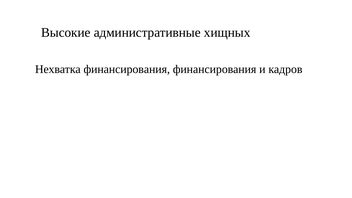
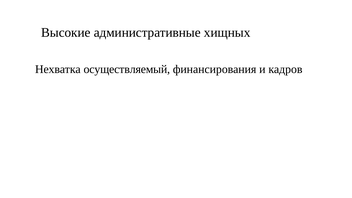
Нехватка финансирования: финансирования -> осуществляемый
